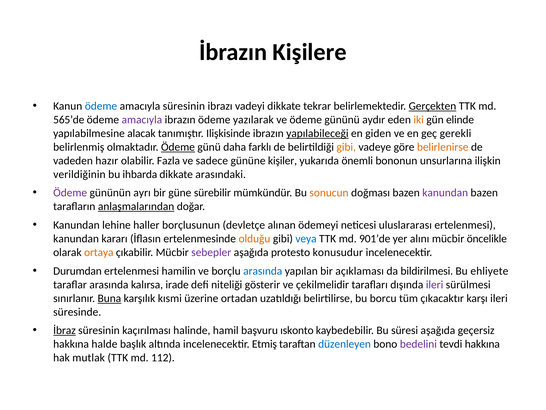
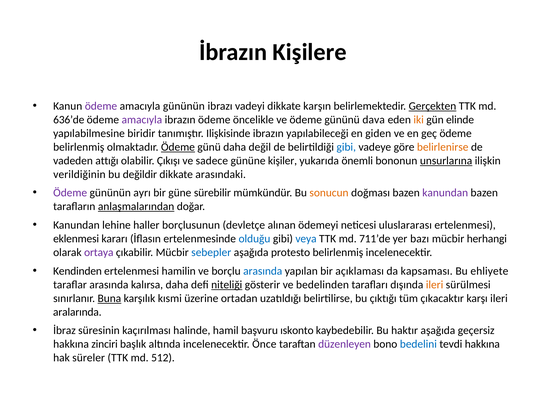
ödeme at (101, 106) colour: blue -> purple
amacıyla süresinin: süresinin -> gününün
tekrar: tekrar -> karşın
565’de: 565’de -> 636’de
yazılarak: yazılarak -> öncelikle
aydır: aydır -> dava
alacak: alacak -> biridir
yapılabileceği underline: present -> none
geç gerekli: gerekli -> ödeme
farklı: farklı -> değil
gibi at (346, 147) colour: orange -> blue
hazır: hazır -> attığı
Fazla: Fazla -> Çıkışı
unsurlarına underline: none -> present
ihbarda: ihbarda -> değildir
kanundan at (76, 238): kanundan -> eklenmesi
olduğu colour: orange -> blue
901’de: 901’de -> 711’de
alını: alını -> bazı
öncelikle: öncelikle -> herhangi
ortaya colour: orange -> purple
sebepler colour: purple -> blue
protesto konusudur: konusudur -> belirlenmiş
Durumdan: Durumdan -> Kendinden
bildirilmesi: bildirilmesi -> kapsaması
kalırsa irade: irade -> daha
niteliği underline: none -> present
çekilmelidir: çekilmelidir -> bedelinden
ileri at (435, 284) colour: purple -> orange
borcu: borcu -> çıktığı
süresinde: süresinde -> aralarında
İbraz underline: present -> none
süresi: süresi -> haktır
halde: halde -> zinciri
Etmiş: Etmiş -> Önce
düzenleyen colour: blue -> purple
bedelini colour: purple -> blue
mutlak: mutlak -> süreler
112: 112 -> 512
